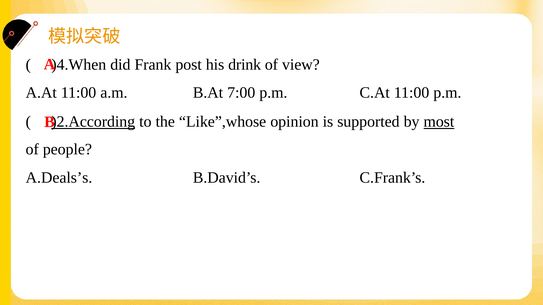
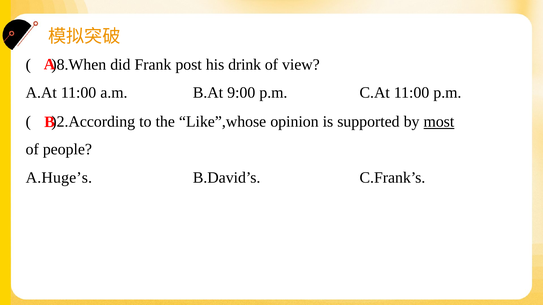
)4.When: )4.When -> )8.When
7:00: 7:00 -> 9:00
)2.According underline: present -> none
A.Deals’s: A.Deals’s -> A.Huge’s
